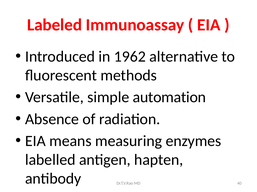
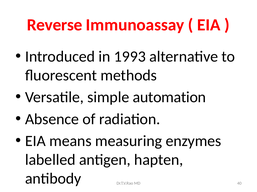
Labeled: Labeled -> Reverse
1962: 1962 -> 1993
